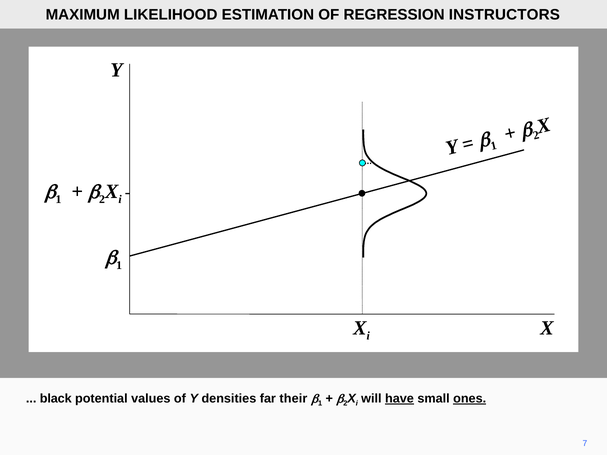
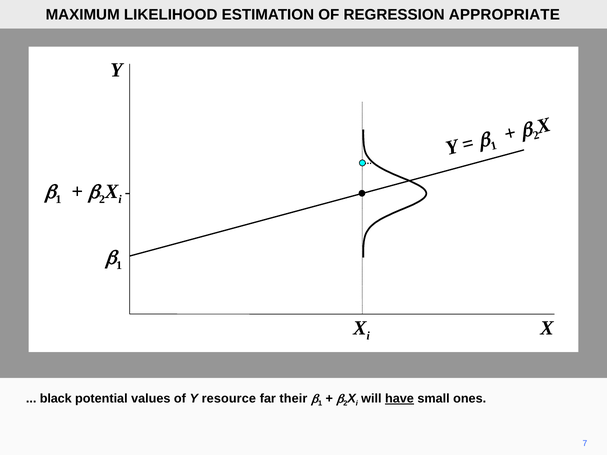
INSTRUCTORS: INSTRUCTORS -> APPROPRIATE
densities: densities -> resource
ones underline: present -> none
